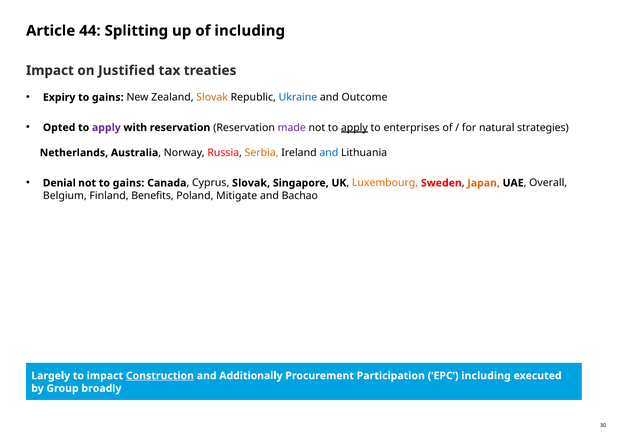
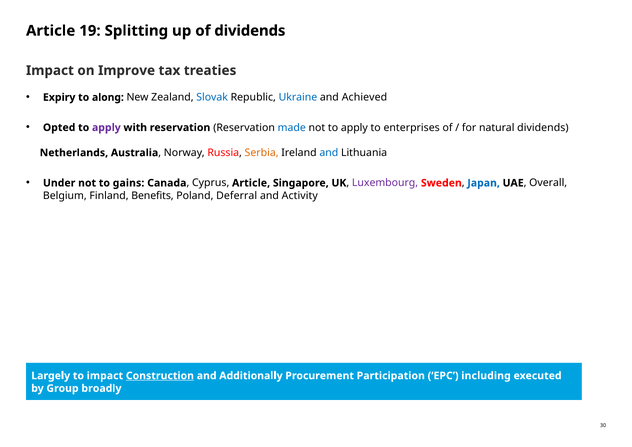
44: 44 -> 19
of including: including -> dividends
Justified: Justified -> Improve
gains at (108, 97): gains -> along
Slovak at (212, 97) colour: orange -> blue
Outcome: Outcome -> Achieved
made colour: purple -> blue
apply at (354, 128) underline: present -> none
natural strategies: strategies -> dividends
Denial: Denial -> Under
Cyprus Slovak: Slovak -> Article
Luxembourg colour: orange -> purple
Japan colour: orange -> blue
Mitigate: Mitigate -> Deferral
Bachao: Bachao -> Activity
